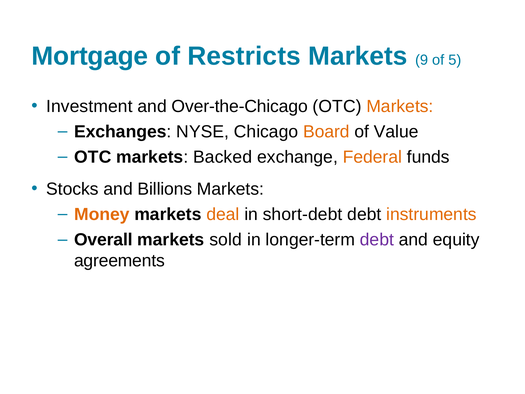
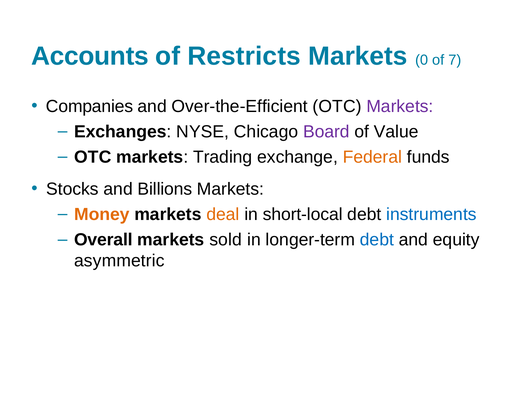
Mortgage: Mortgage -> Accounts
9: 9 -> 0
5: 5 -> 7
Investment: Investment -> Companies
Over-the-Chicago: Over-the-Chicago -> Over-the-Efficient
Markets at (400, 106) colour: orange -> purple
Board colour: orange -> purple
Backed: Backed -> Trading
short-debt: short-debt -> short-local
instruments colour: orange -> blue
debt at (377, 240) colour: purple -> blue
agreements: agreements -> asymmetric
